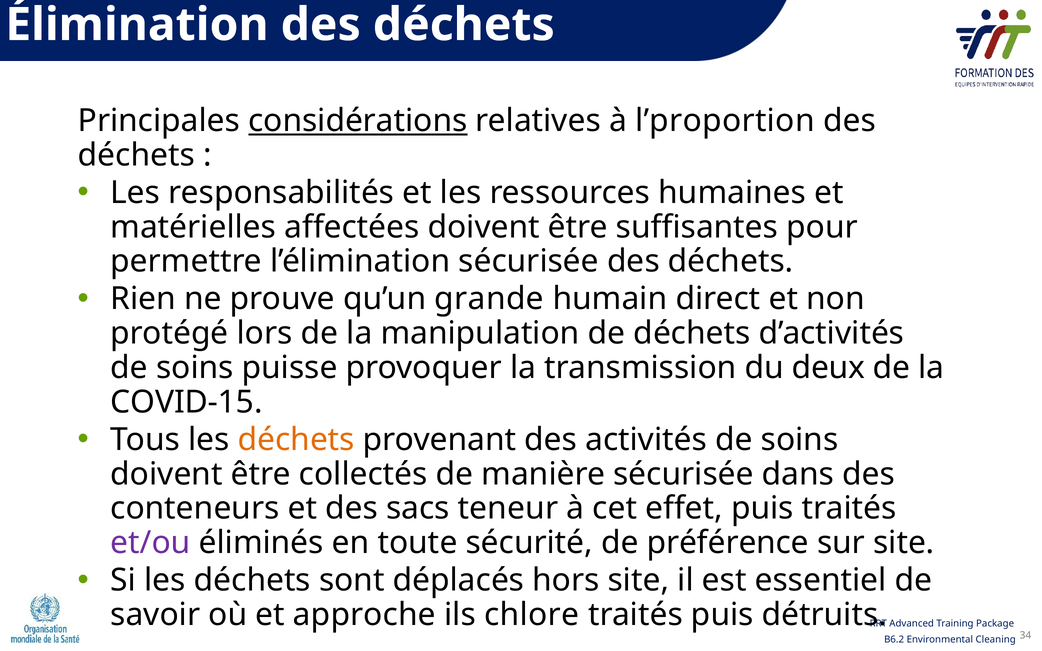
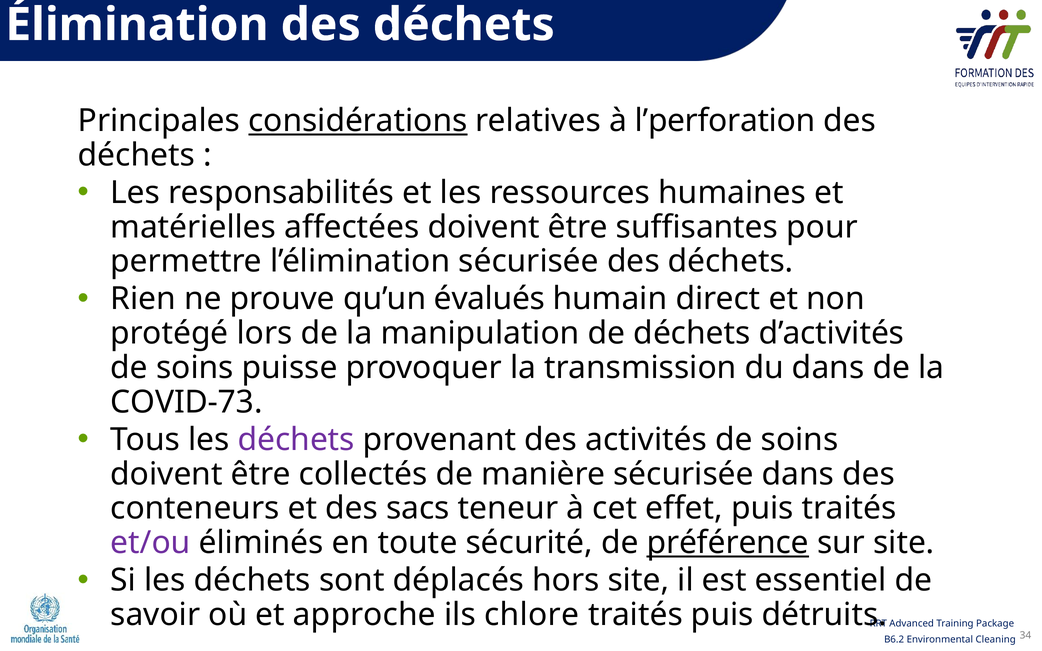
l’proportion: l’proportion -> l’perforation
grande: grande -> évalués
du deux: deux -> dans
COVID-15: COVID-15 -> COVID-73
déchets at (296, 440) colour: orange -> purple
préférence underline: none -> present
